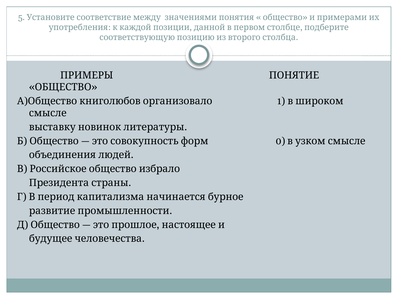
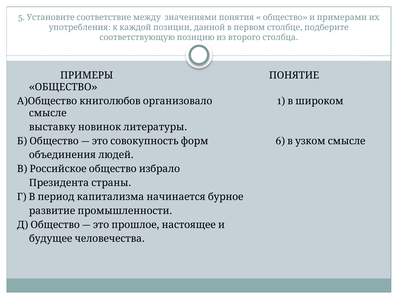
0: 0 -> 6
